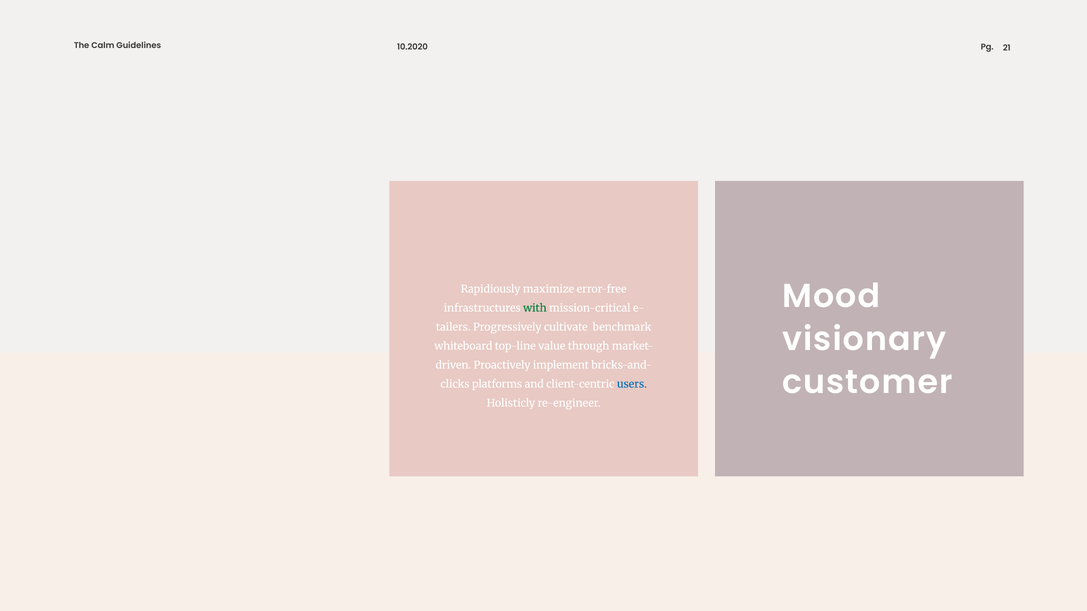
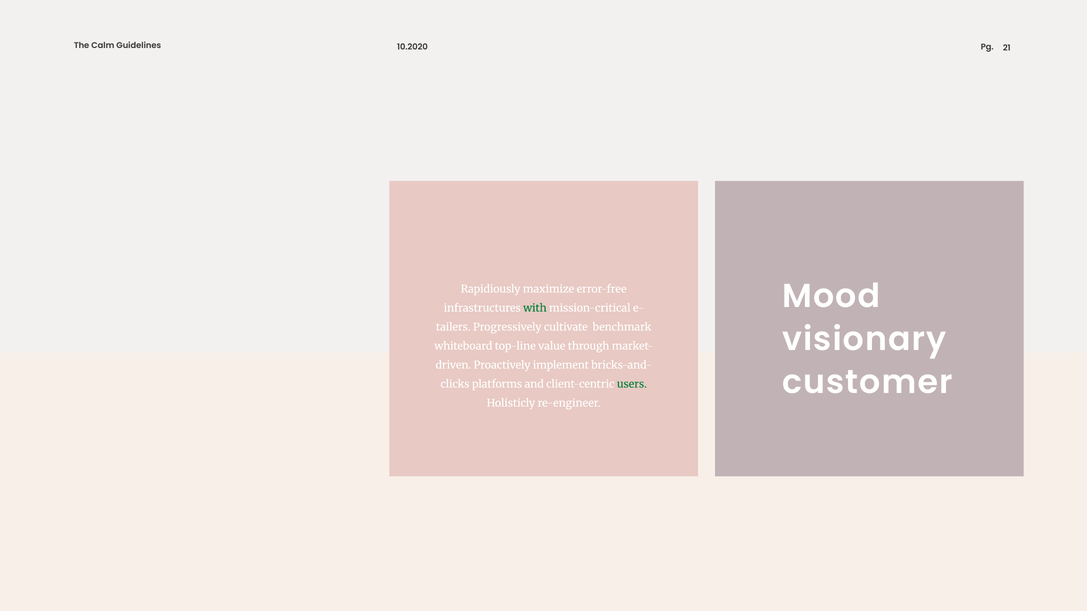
users colour: blue -> green
